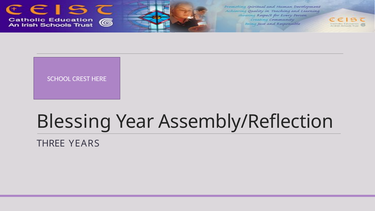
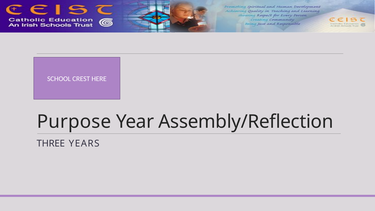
Blessing: Blessing -> Purpose
